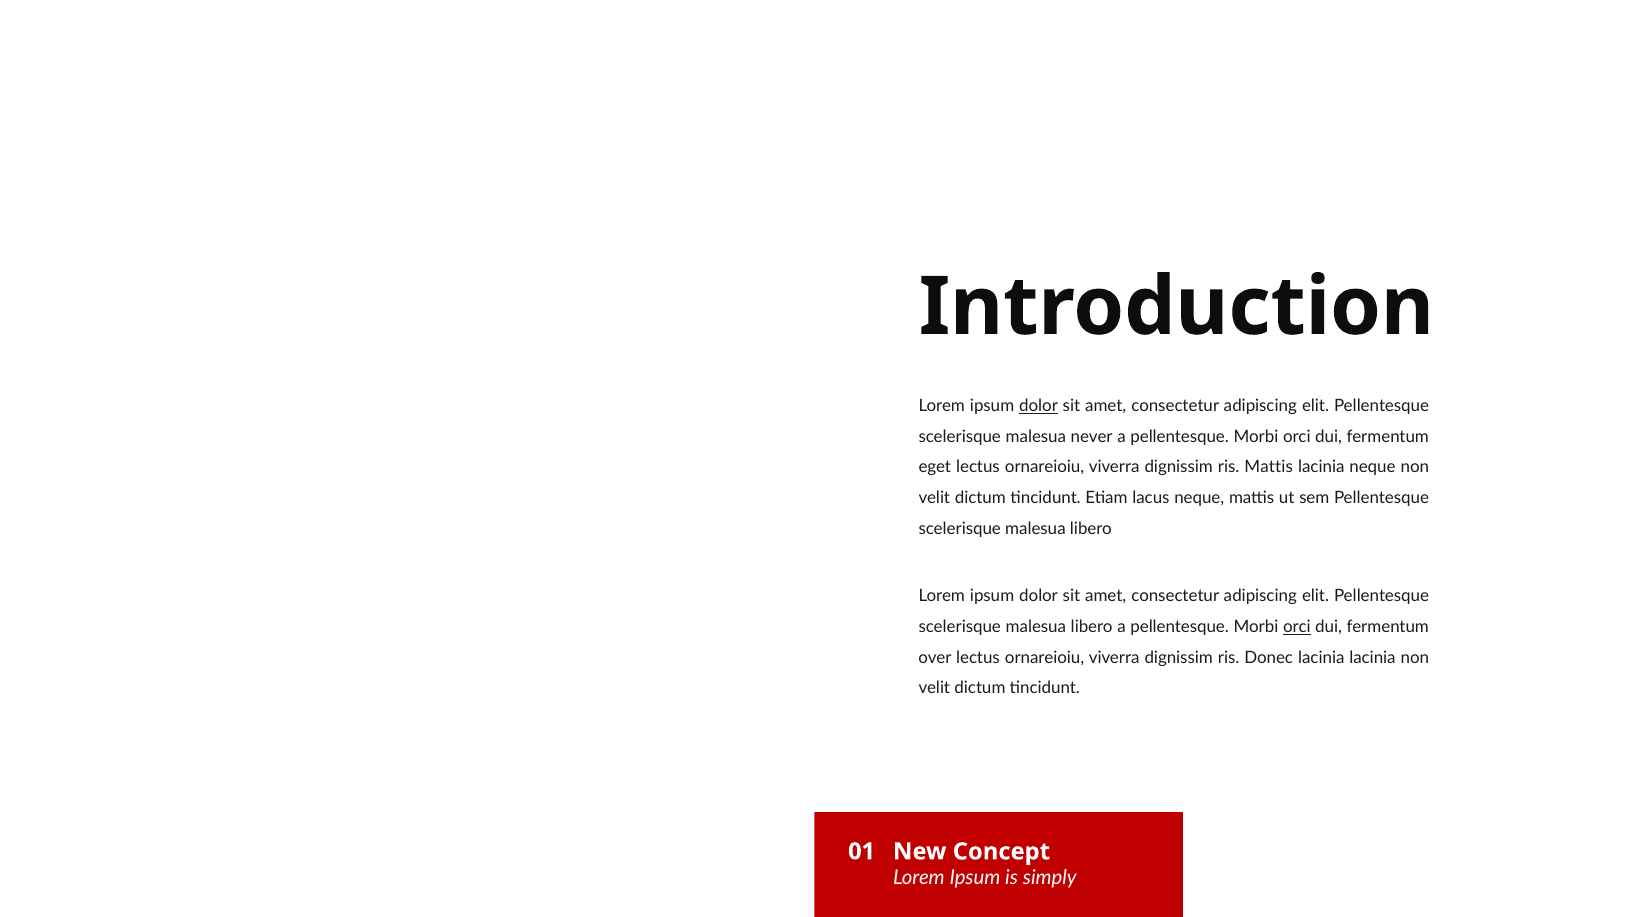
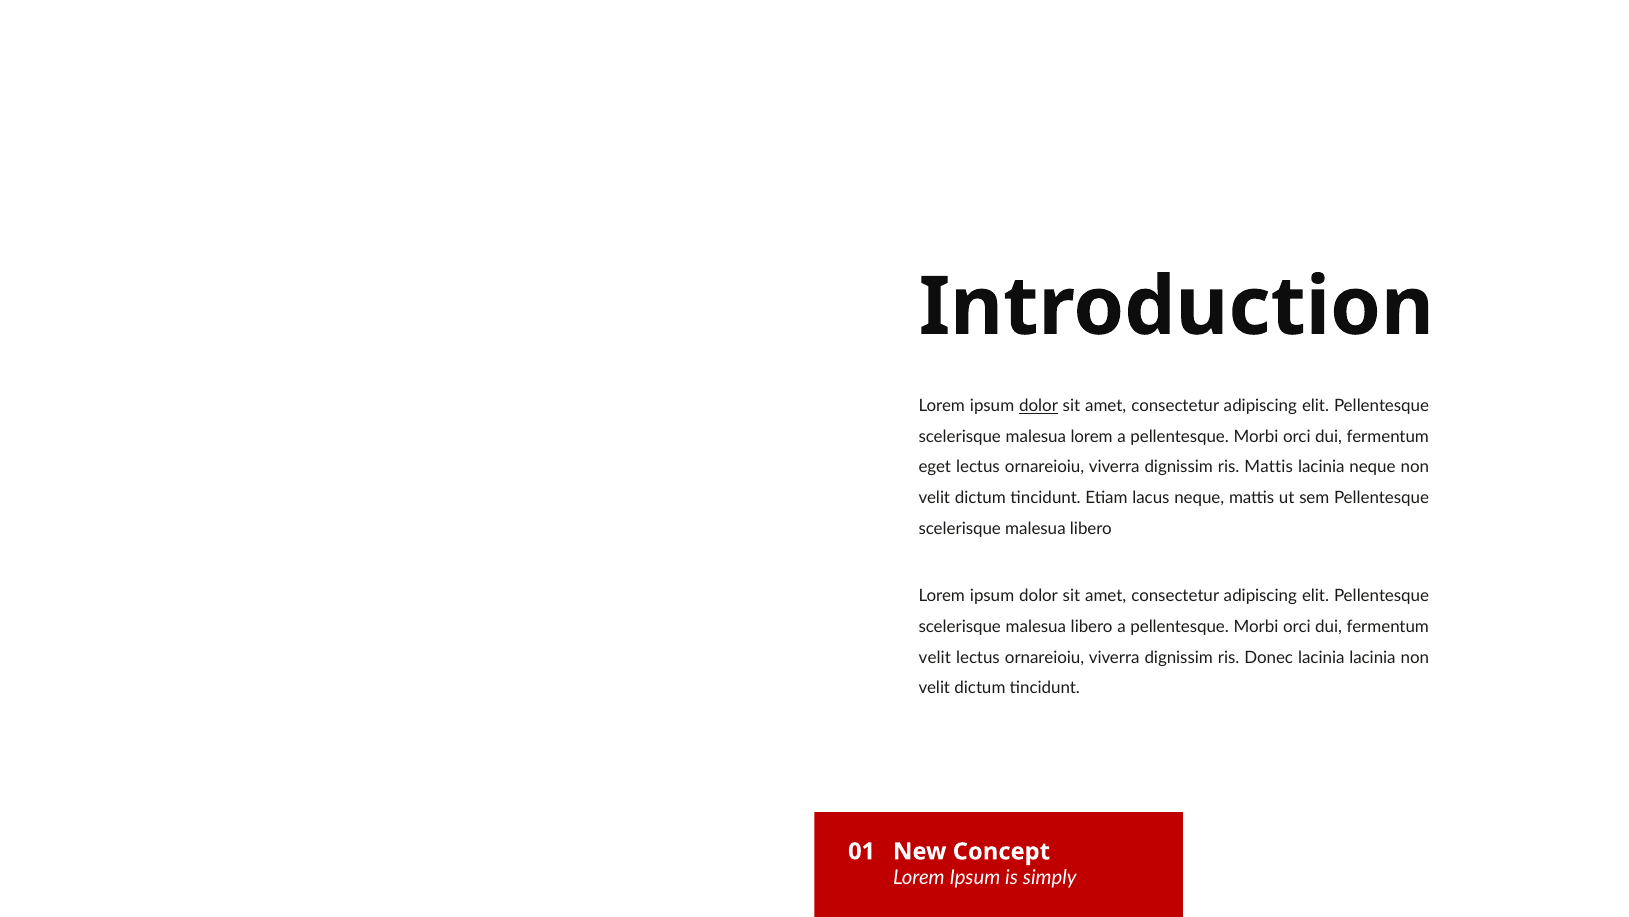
malesua never: never -> lorem
orci at (1297, 626) underline: present -> none
over at (935, 657): over -> velit
